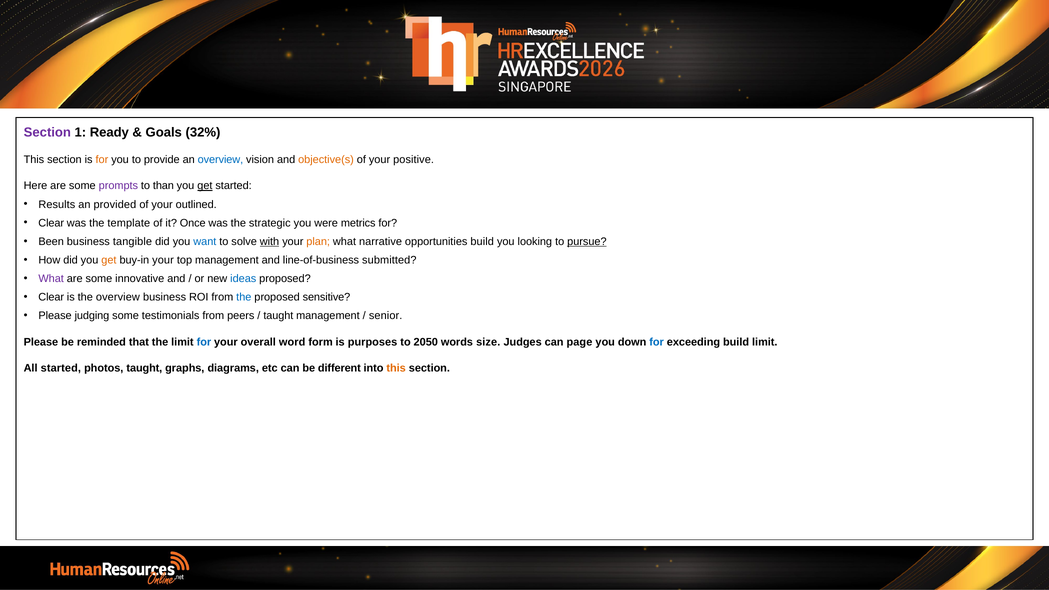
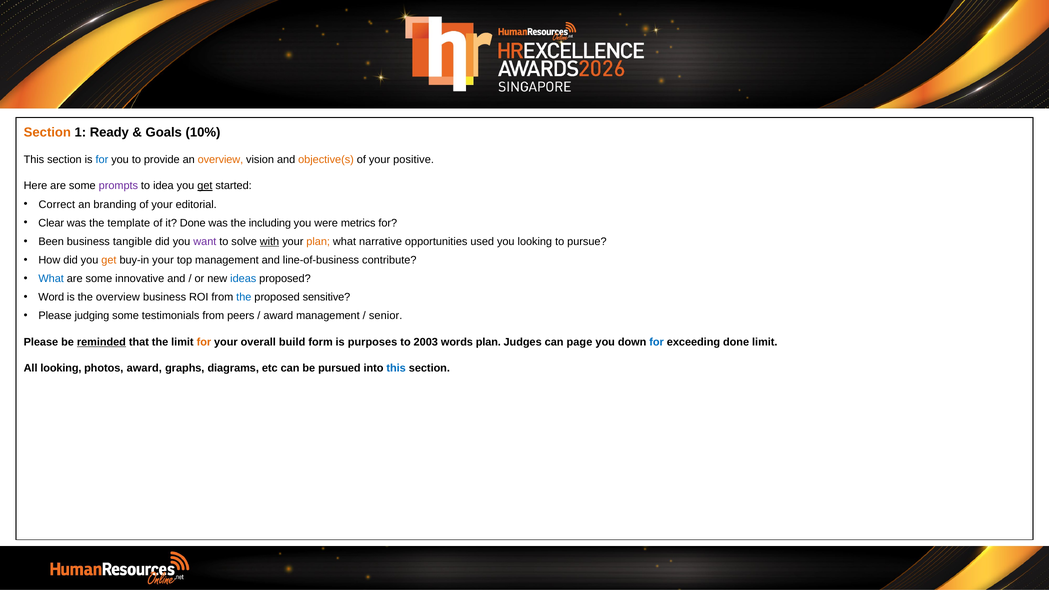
Section at (47, 133) colour: purple -> orange
32%: 32% -> 10%
for at (102, 160) colour: orange -> blue
overview at (220, 160) colour: blue -> orange
than: than -> idea
Results: Results -> Correct
provided: provided -> branding
outlined: outlined -> editorial
it Once: Once -> Done
strategic: strategic -> including
want colour: blue -> purple
opportunities build: build -> used
pursue underline: present -> none
submitted: submitted -> contribute
What at (51, 279) colour: purple -> blue
Clear at (51, 297): Clear -> Word
taught at (278, 316): taught -> award
reminded underline: none -> present
for at (204, 342) colour: blue -> orange
word: word -> build
2050: 2050 -> 2003
words size: size -> plan
exceeding build: build -> done
All started: started -> looking
photos taught: taught -> award
different: different -> pursued
this at (396, 368) colour: orange -> blue
